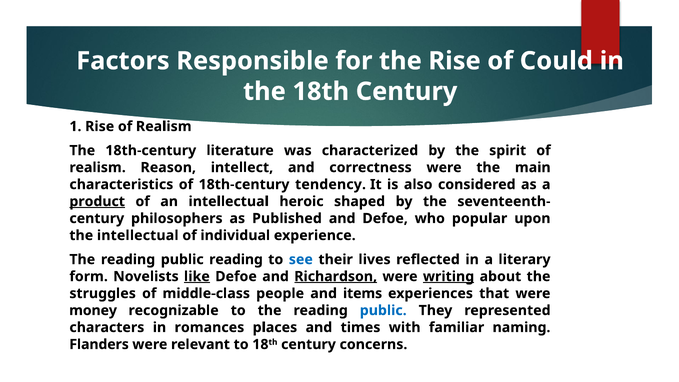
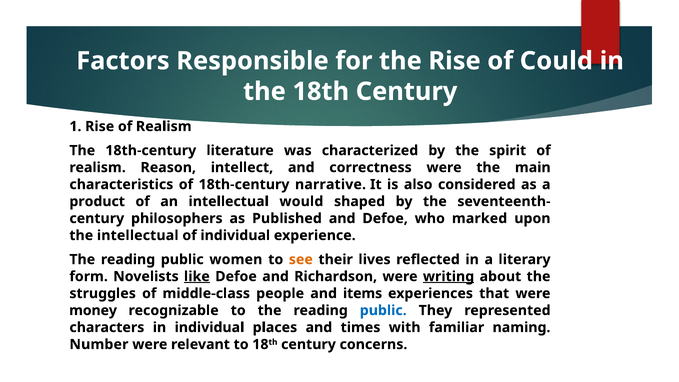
tendency: tendency -> narrative
product underline: present -> none
heroic: heroic -> would
popular: popular -> marked
public reading: reading -> women
see colour: blue -> orange
Richardson underline: present -> none
in romances: romances -> individual
Flanders: Flanders -> Number
